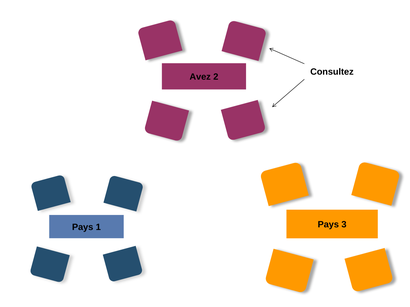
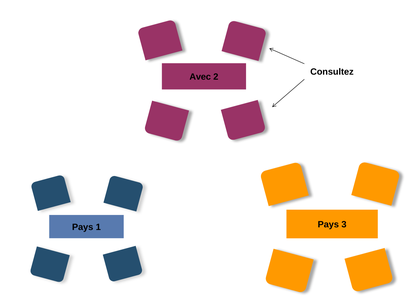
Avez: Avez -> Avec
